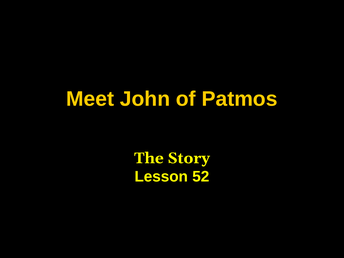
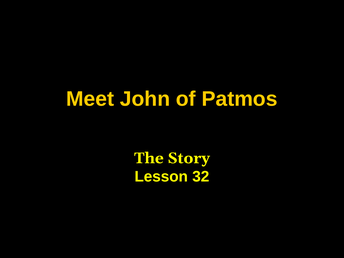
52: 52 -> 32
